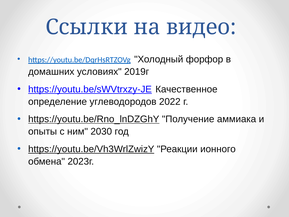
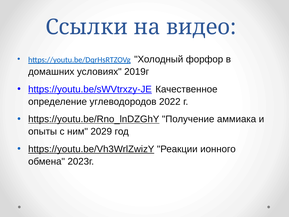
2030: 2030 -> 2029
